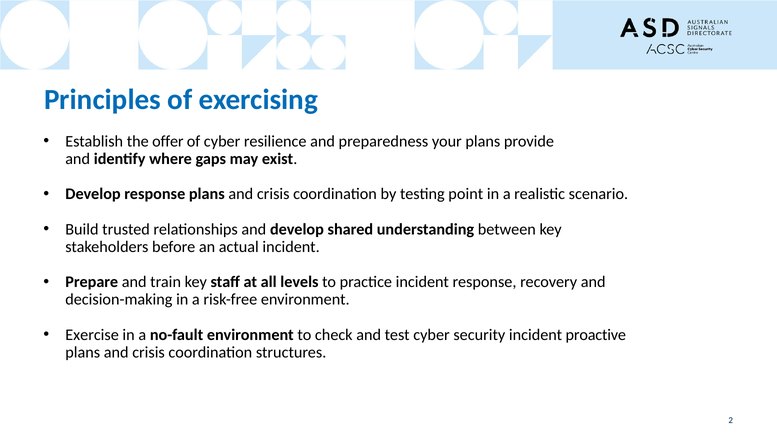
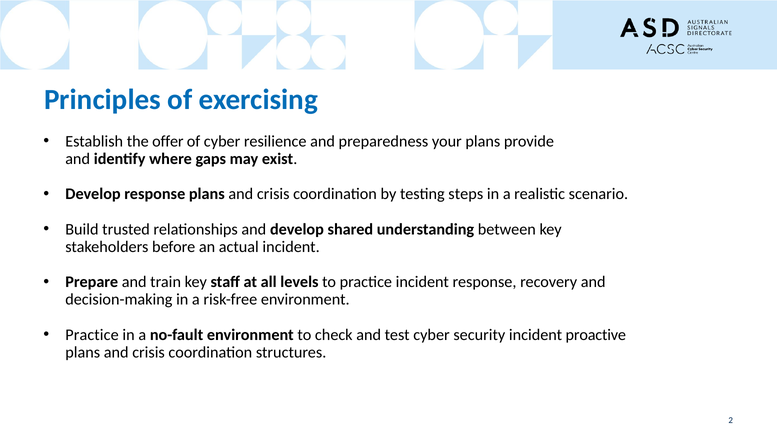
point: point -> steps
Exercise at (92, 335): Exercise -> Practice
